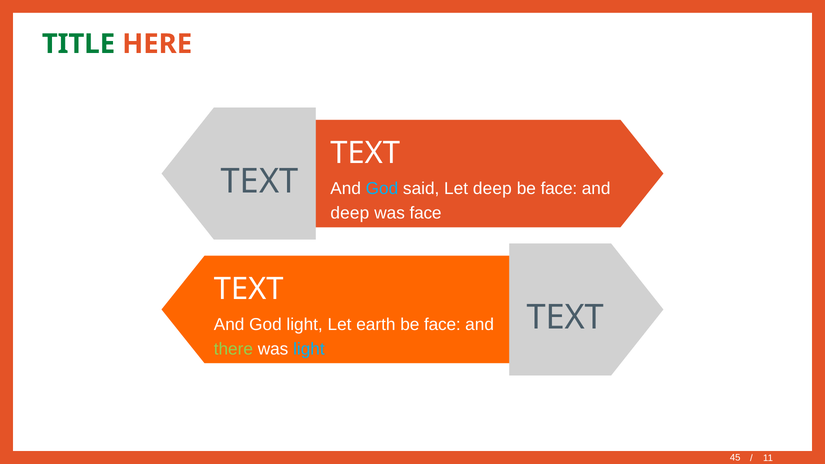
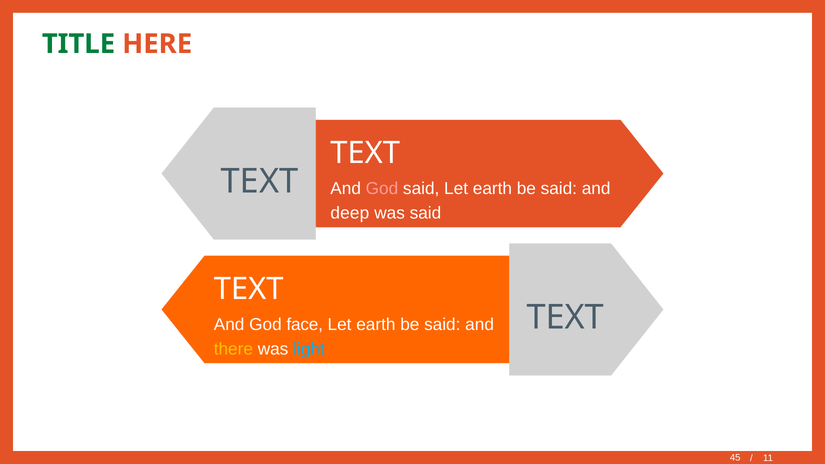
God at (382, 188) colour: light blue -> pink
said Let deep: deep -> earth
face at (559, 188): face -> said
was face: face -> said
God light: light -> face
face at (442, 324): face -> said
there colour: light green -> yellow
